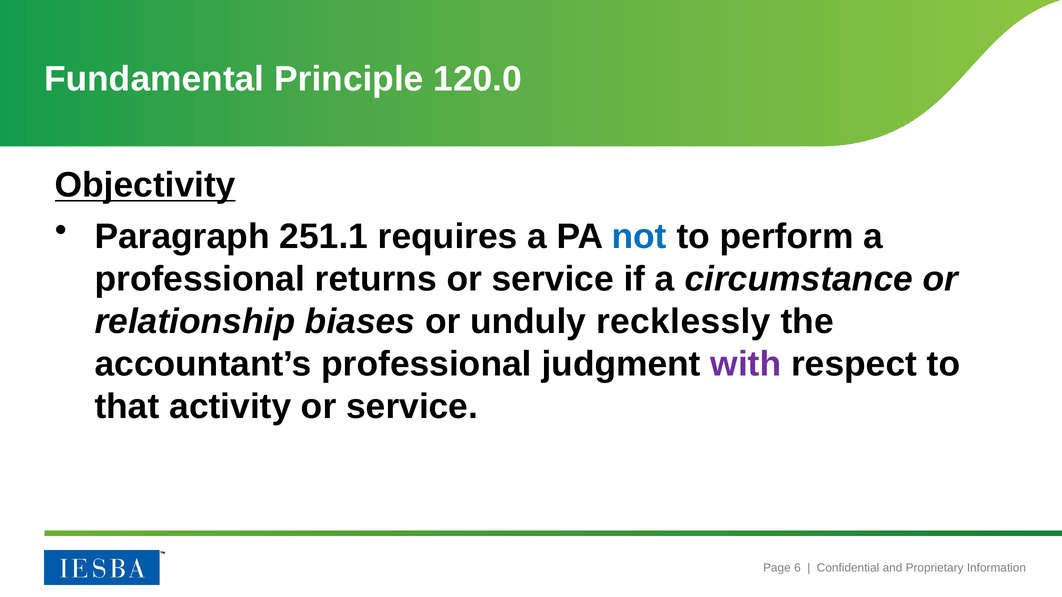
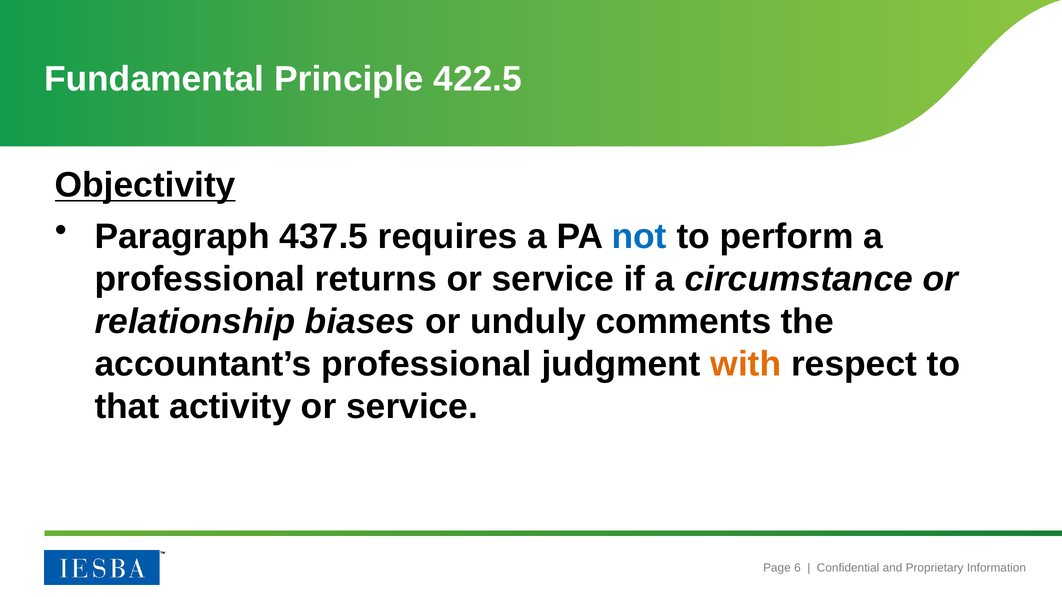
120.0: 120.0 -> 422.5
251.1: 251.1 -> 437.5
recklessly: recklessly -> comments
with colour: purple -> orange
